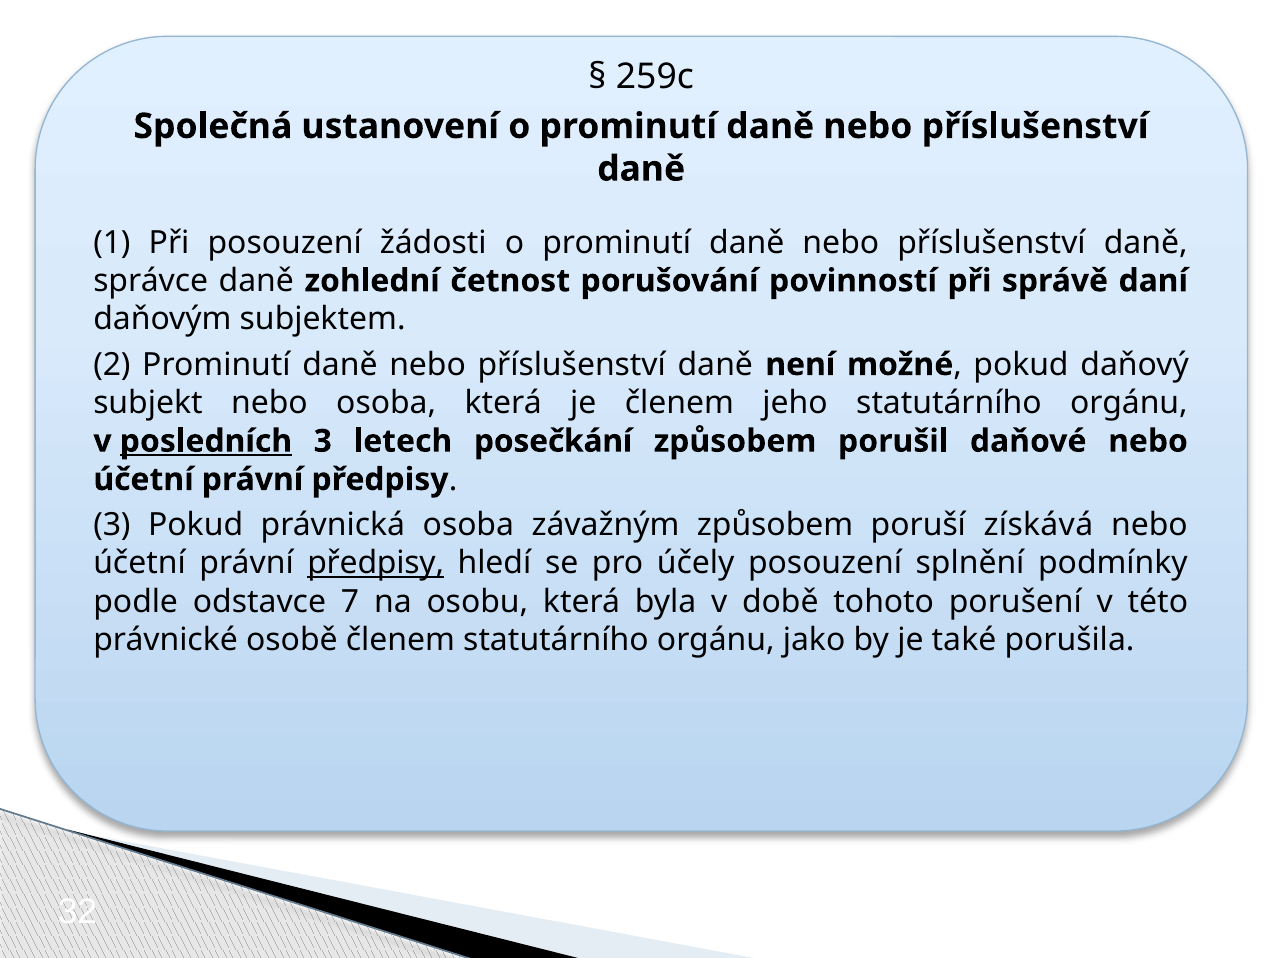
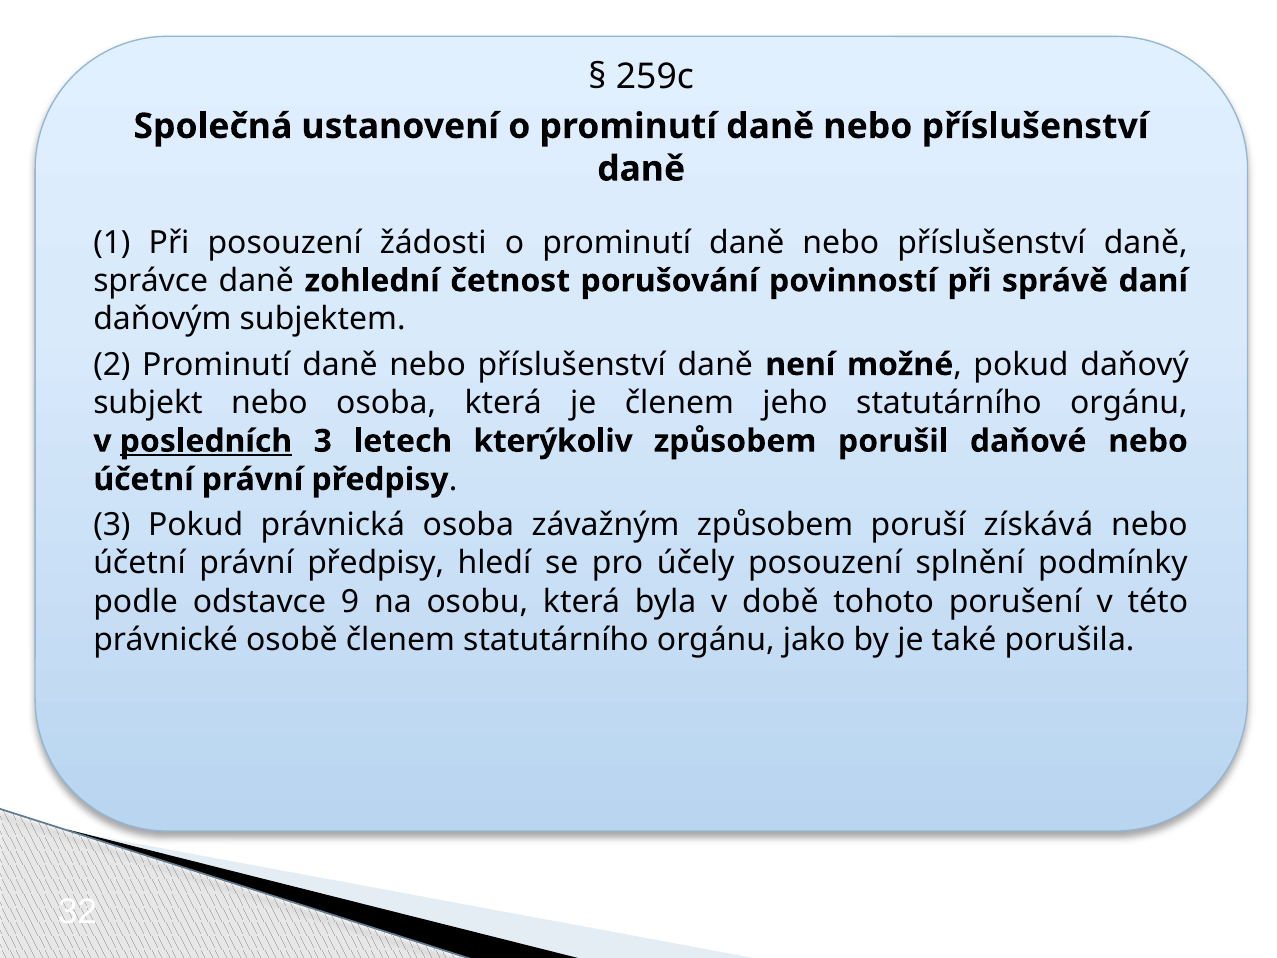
posečkání: posečkání -> kterýkoliv
předpisy at (376, 563) underline: present -> none
7: 7 -> 9
